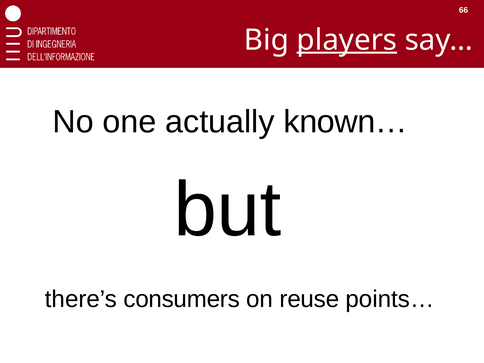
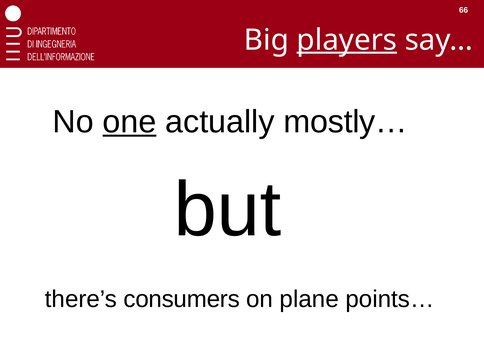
one underline: none -> present
known…: known… -> mostly…
reuse: reuse -> plane
